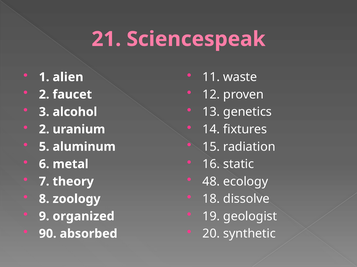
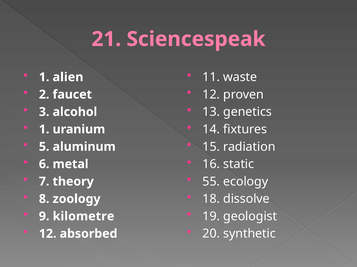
2 at (44, 130): 2 -> 1
48: 48 -> 55
organized: organized -> kilometre
90 at (48, 234): 90 -> 12
